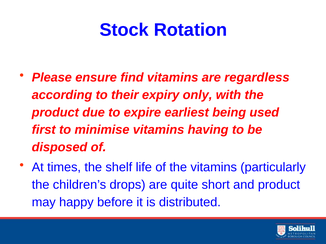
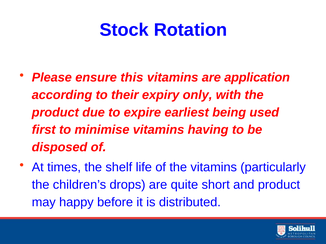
find: find -> this
regardless: regardless -> application
